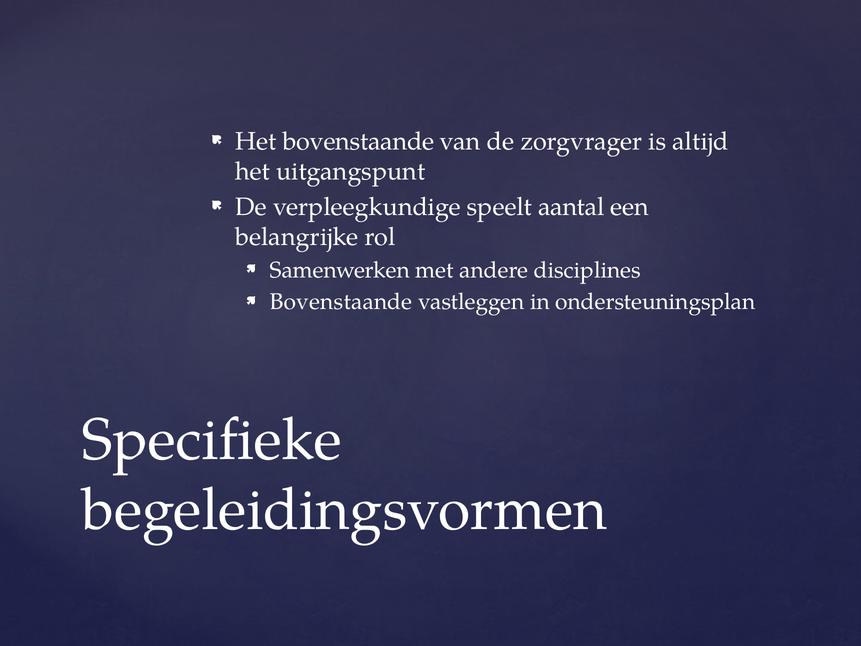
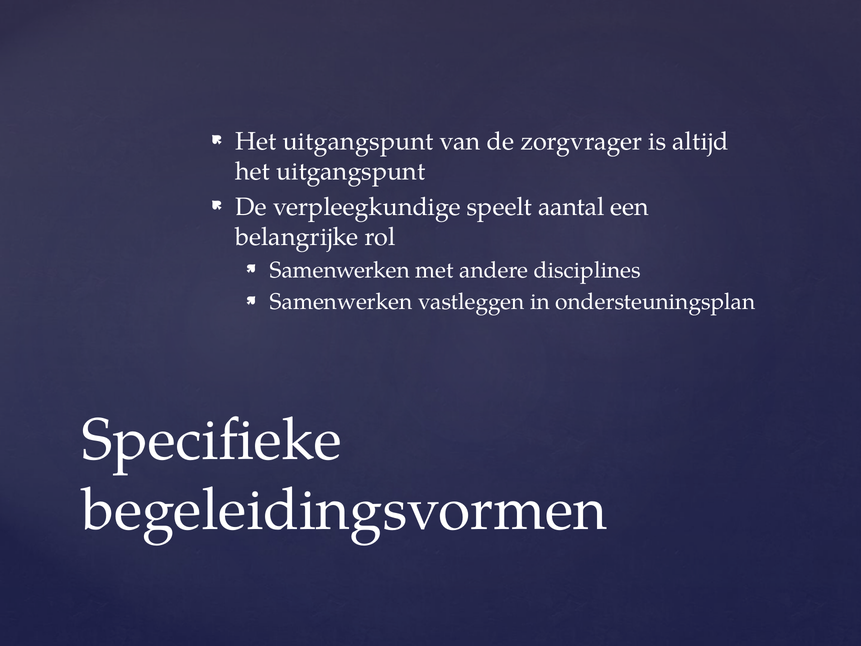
bovenstaande at (358, 141): bovenstaande -> uitgangspunt
Bovenstaande at (341, 302): Bovenstaande -> Samenwerken
